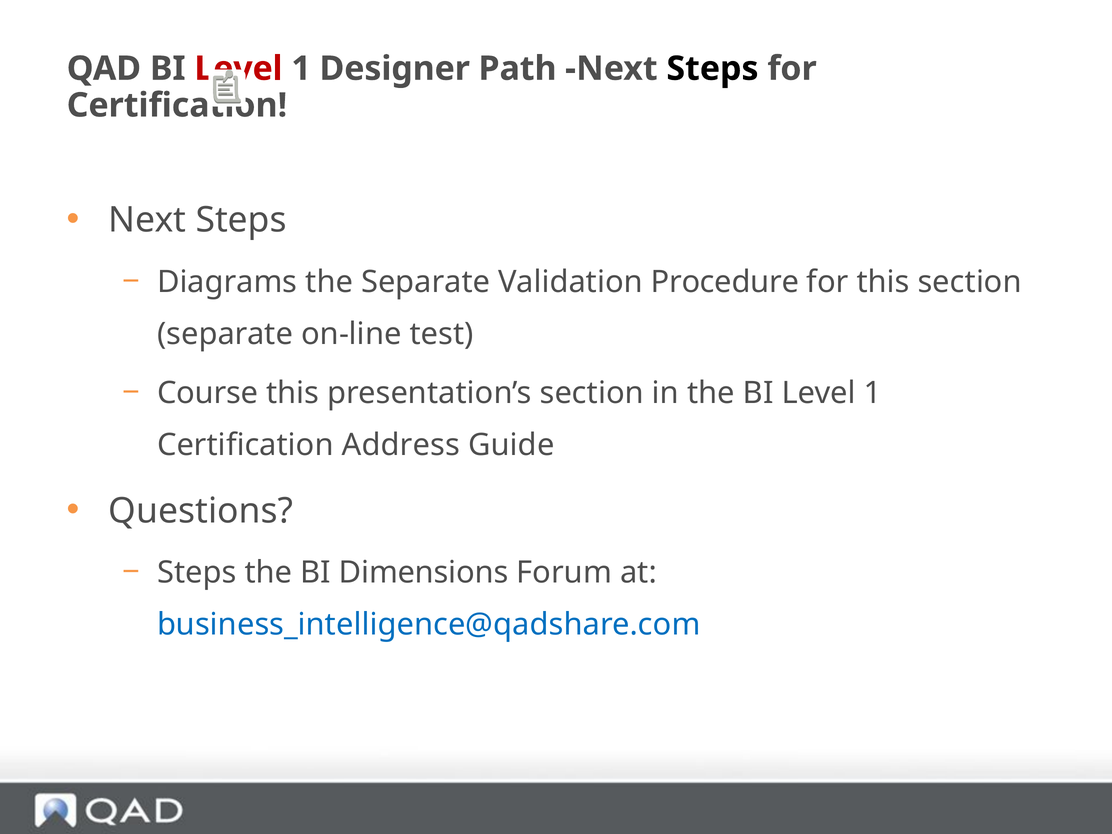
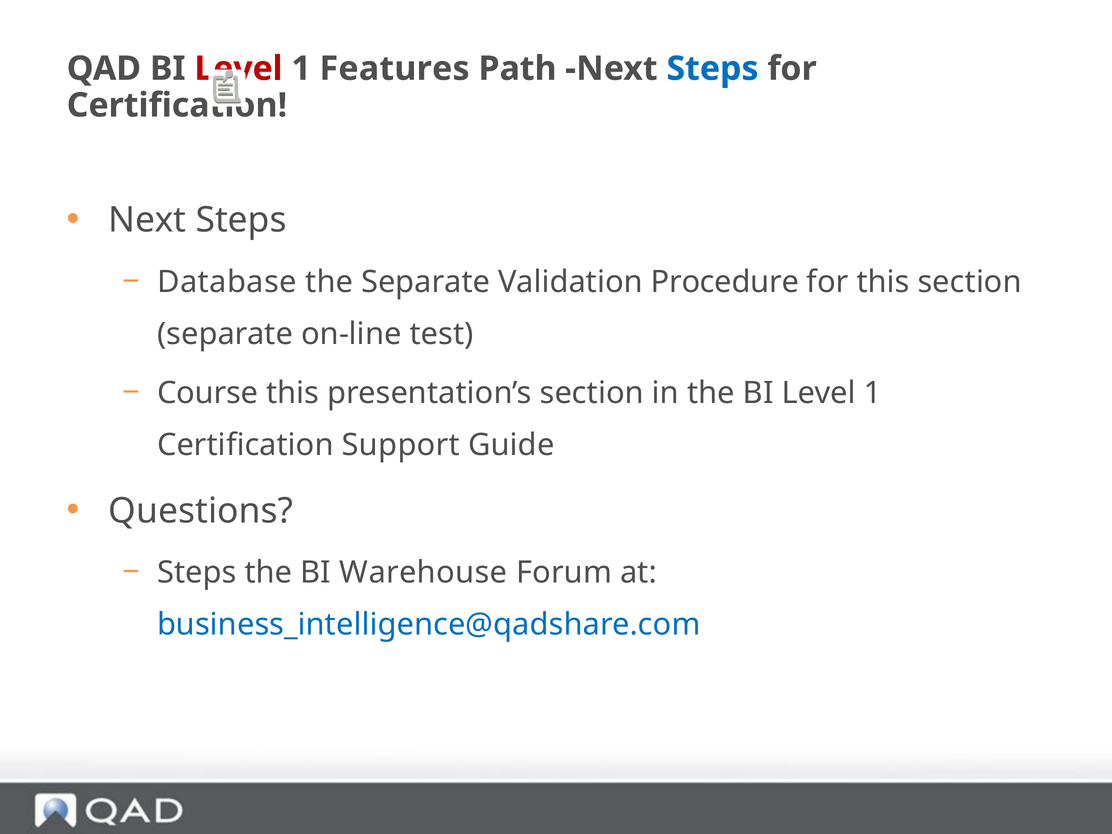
Designer: Designer -> Features
Steps at (712, 69) colour: black -> blue
Diagrams: Diagrams -> Database
Address: Address -> Support
Dimensions: Dimensions -> Warehouse
